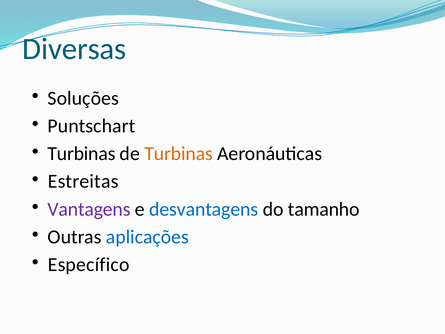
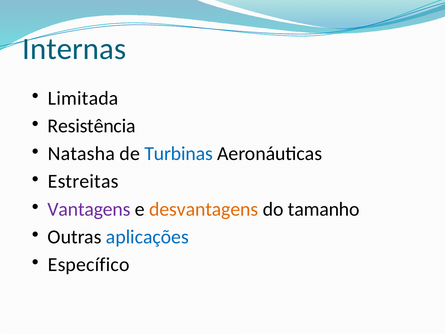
Diversas: Diversas -> Internas
Soluções: Soluções -> Limitada
Puntschart: Puntschart -> Resistência
Turbinas at (81, 154): Turbinas -> Natasha
Turbinas at (179, 154) colour: orange -> blue
desvantagens colour: blue -> orange
